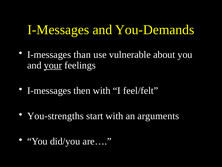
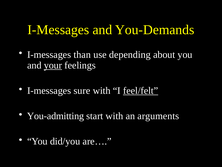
vulnerable: vulnerable -> depending
then: then -> sure
feel/felt underline: none -> present
You-strengths: You-strengths -> You-admitting
